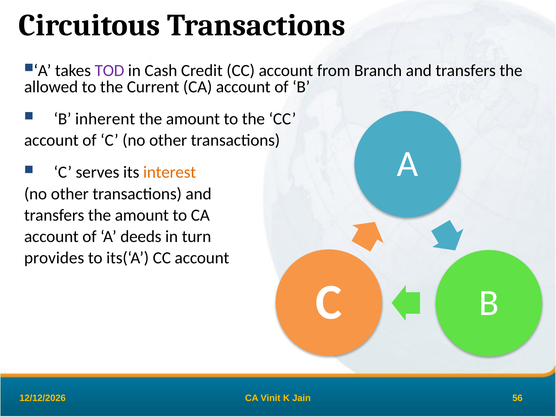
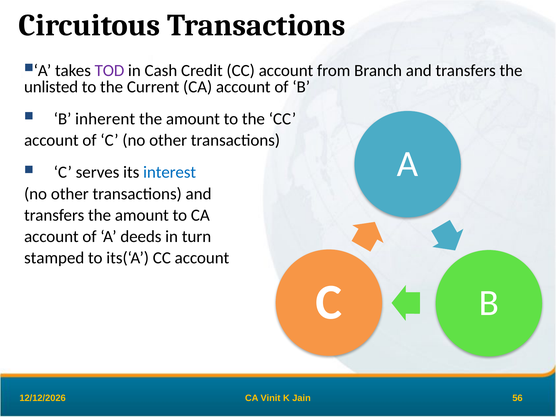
allowed: allowed -> unlisted
interest colour: orange -> blue
provides: provides -> stamped
